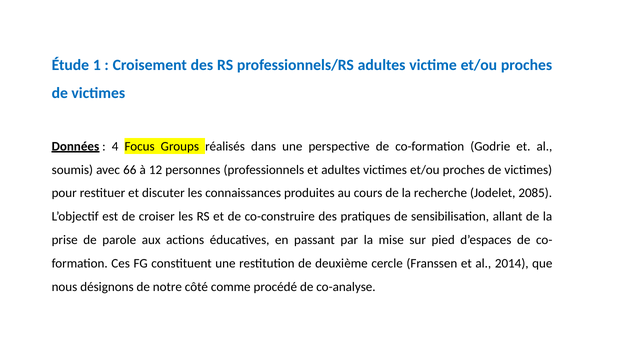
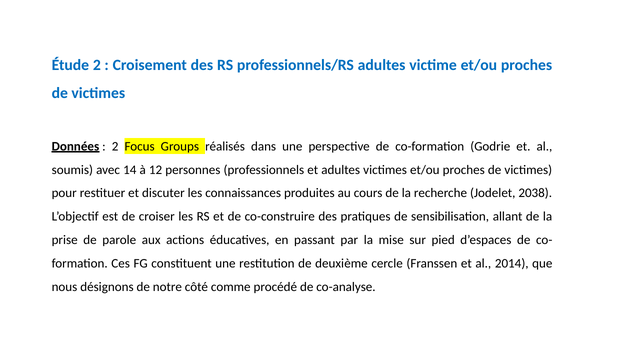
Étude 1: 1 -> 2
4 at (115, 146): 4 -> 2
66: 66 -> 14
2085: 2085 -> 2038
